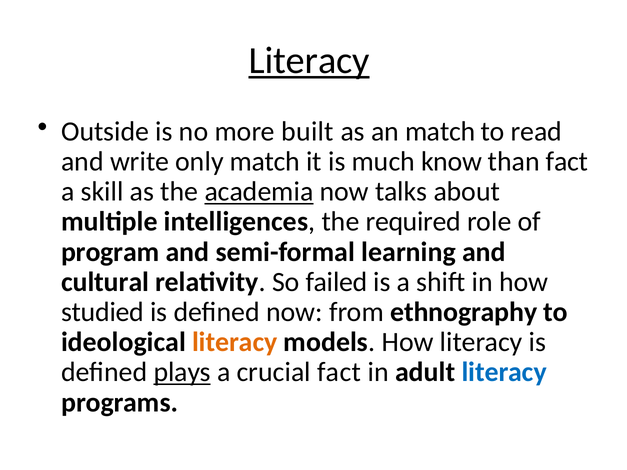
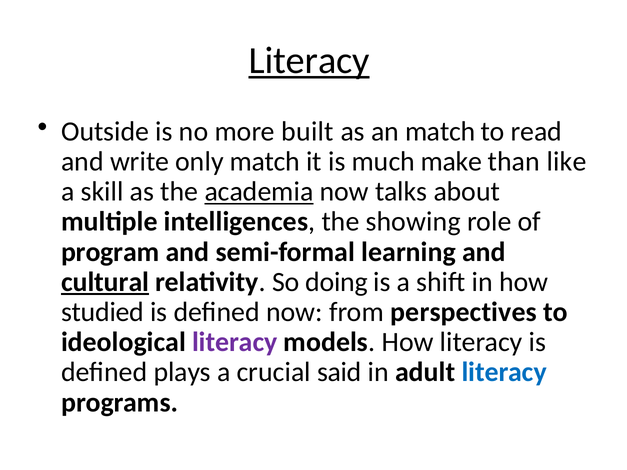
know: know -> make
than fact: fact -> like
required: required -> showing
cultural underline: none -> present
failed: failed -> doing
ethnography: ethnography -> perspectives
literacy at (235, 342) colour: orange -> purple
plays underline: present -> none
crucial fact: fact -> said
